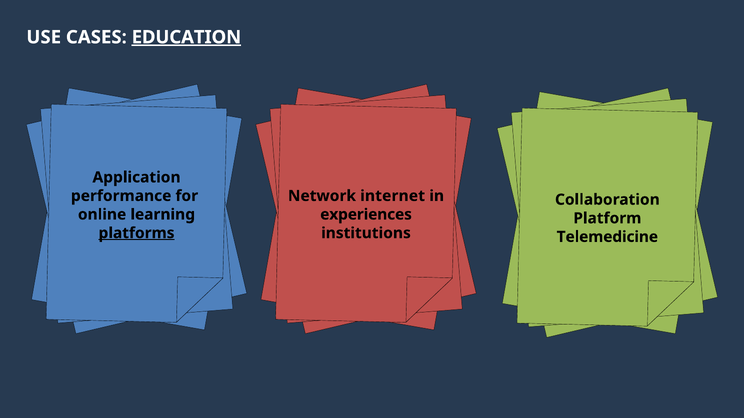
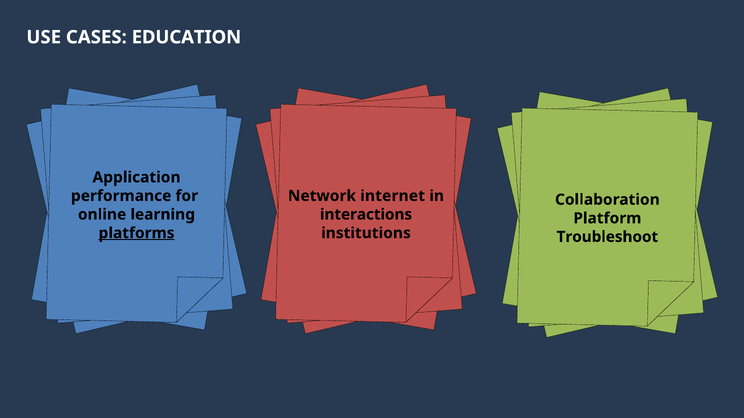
EDUCATION underline: present -> none
experiences: experiences -> interactions
Telemedicine: Telemedicine -> Troubleshoot
